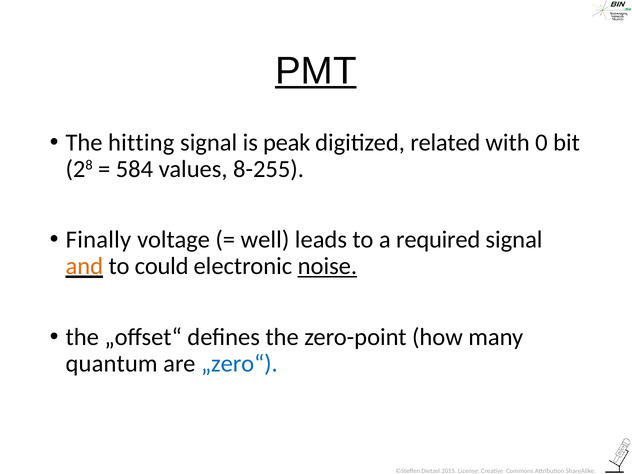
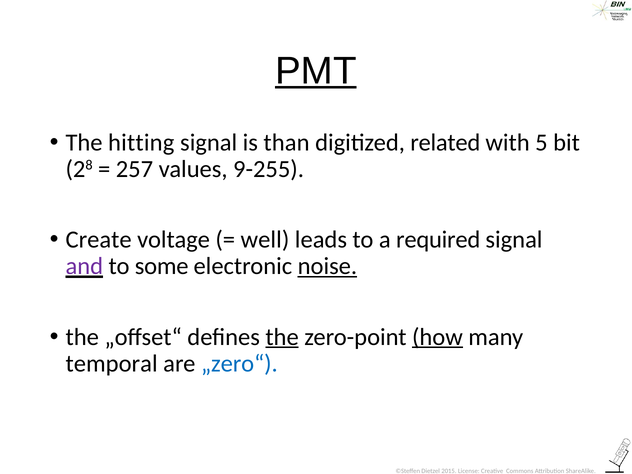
peak: peak -> than
0: 0 -> 5
584: 584 -> 257
8-255: 8-255 -> 9-255
Finally: Finally -> Create
and colour: orange -> purple
could: could -> some
the at (282, 337) underline: none -> present
how underline: none -> present
quantum: quantum -> temporal
